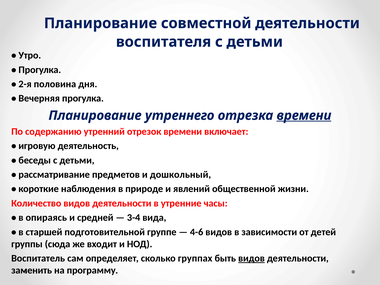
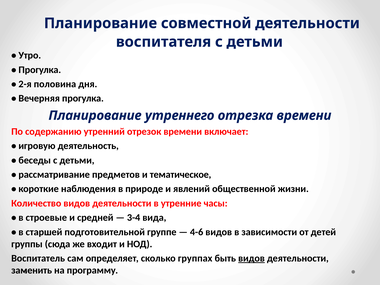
времени at (304, 116) underline: present -> none
дошкольный: дошкольный -> тематическое
опираясь: опираясь -> строевые
